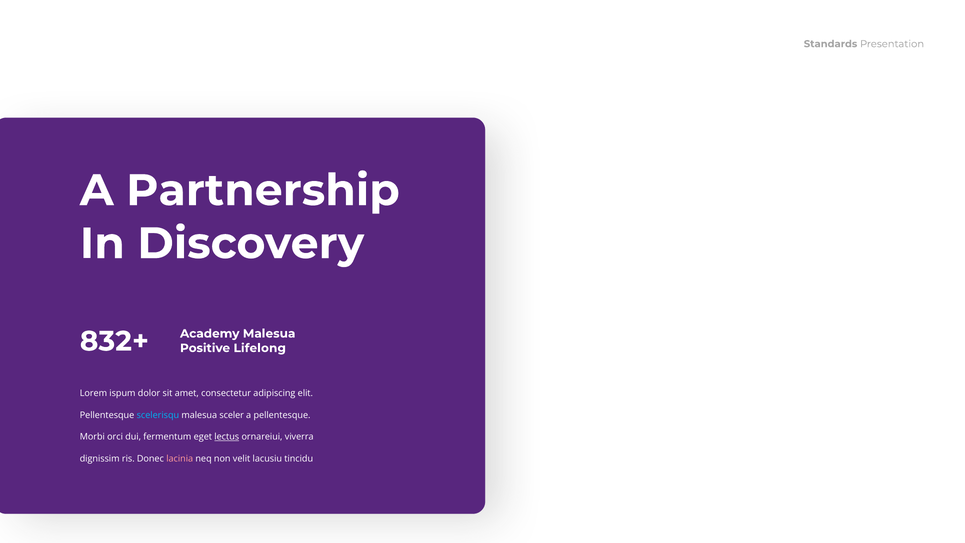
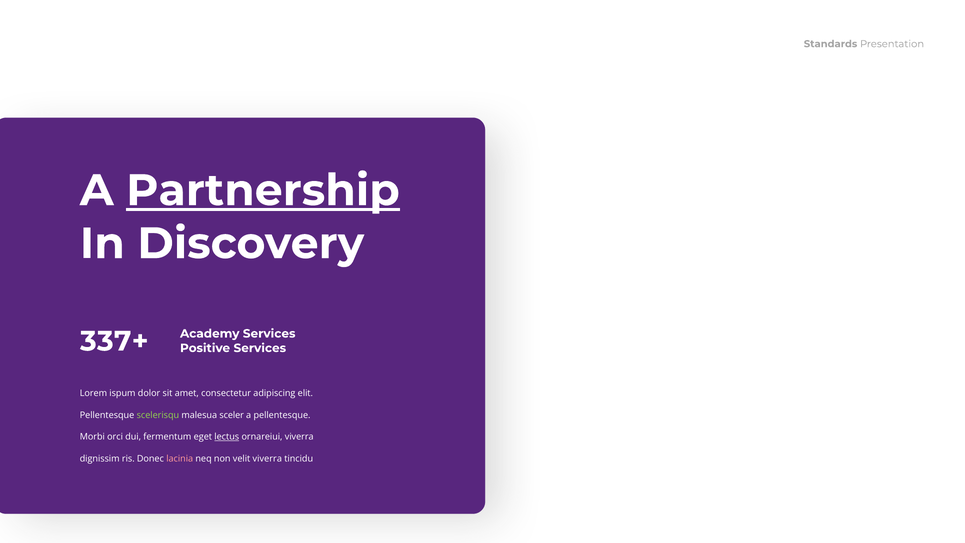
Partnership underline: none -> present
Academy Malesua: Malesua -> Services
832+: 832+ -> 337+
Positive Lifelong: Lifelong -> Services
scelerisqu colour: light blue -> light green
velit lacusiu: lacusiu -> viverra
